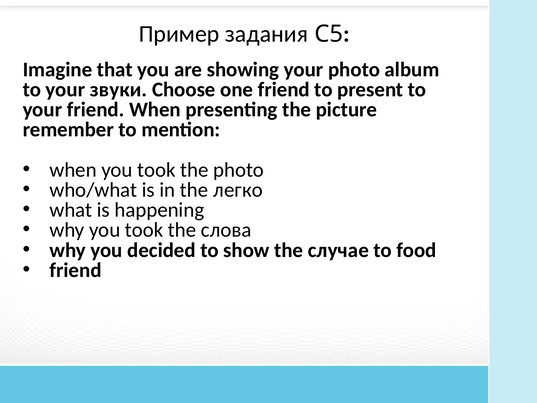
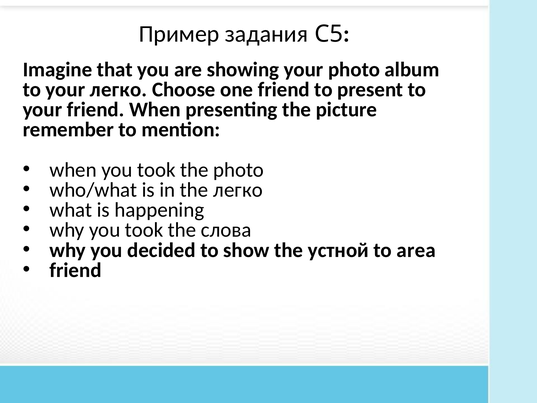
your звуки: звуки -> легко
случае: случае -> устной
food: food -> area
